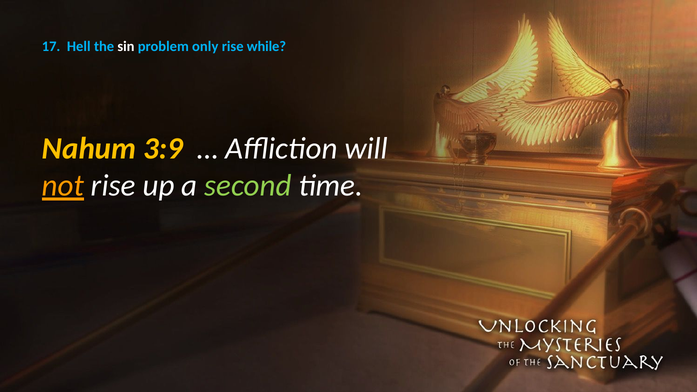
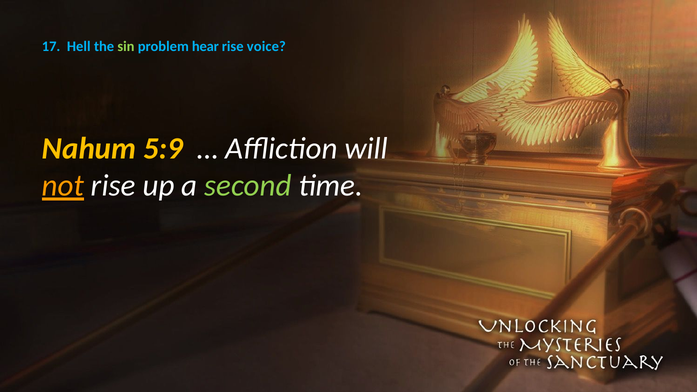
sin colour: white -> light green
only: only -> hear
while: while -> voice
3:9: 3:9 -> 5:9
